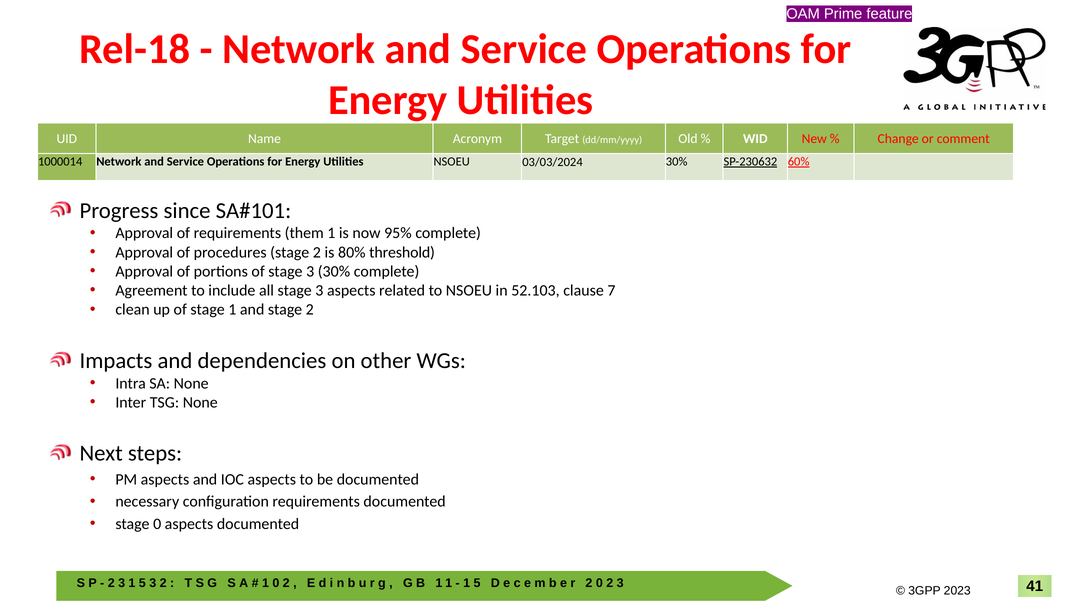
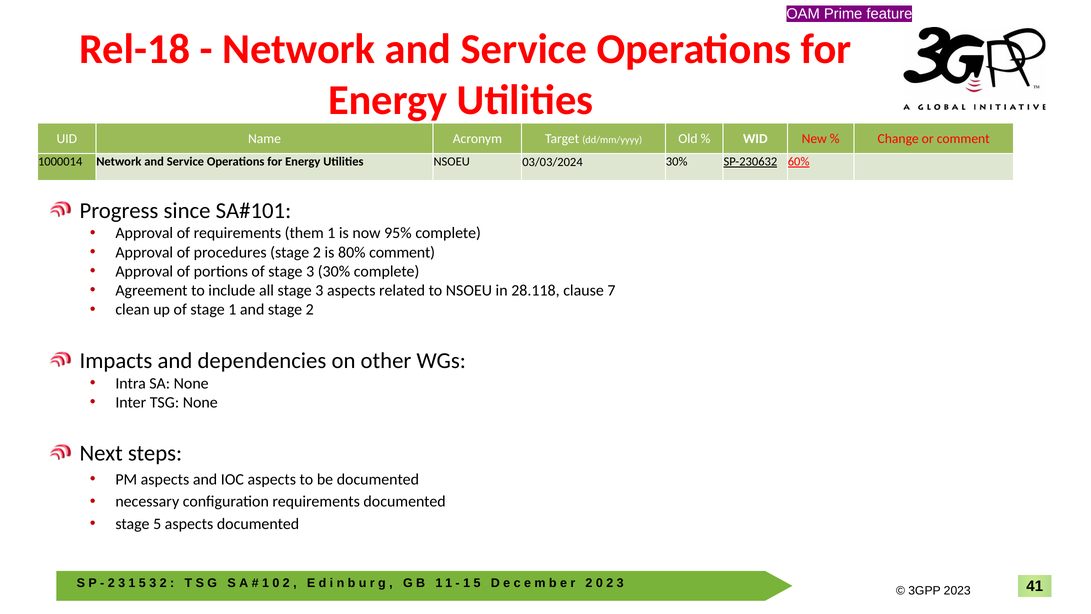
80% threshold: threshold -> comment
52.103: 52.103 -> 28.118
stage 0: 0 -> 5
